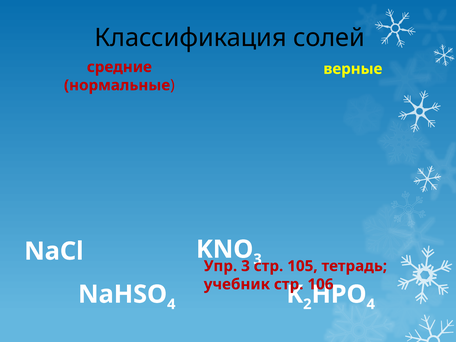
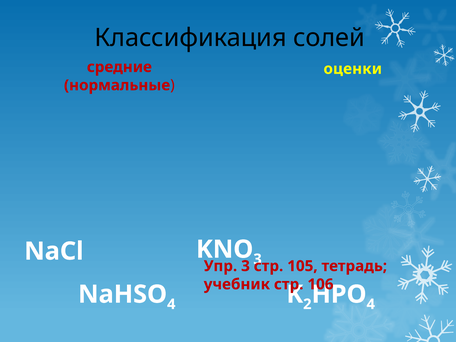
верные: верные -> оценки
